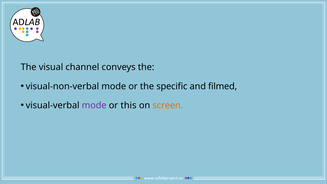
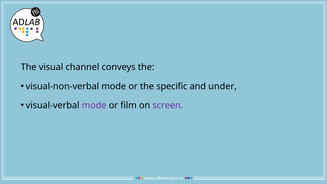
filmed: filmed -> under
this: this -> film
screen colour: orange -> purple
